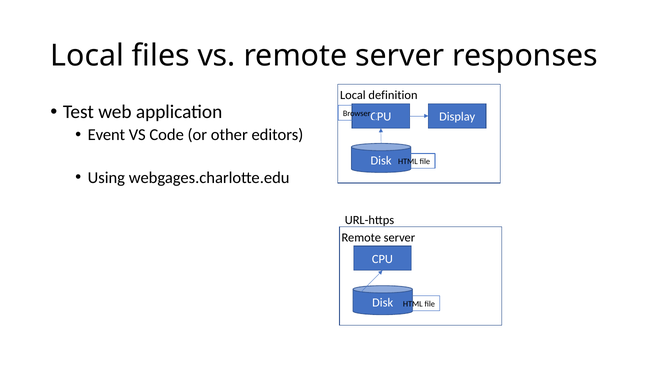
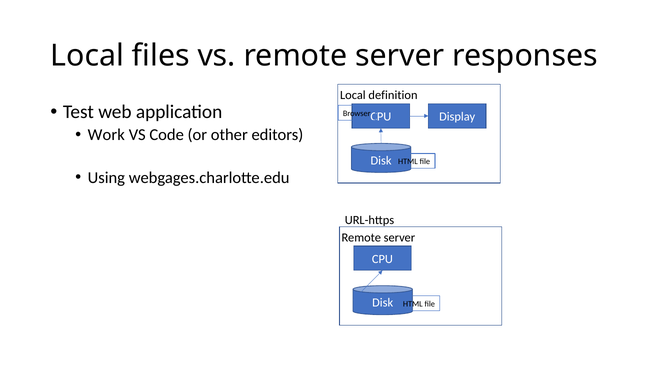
Event: Event -> Work
